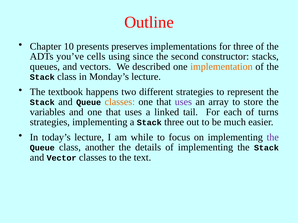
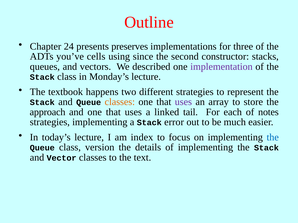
10: 10 -> 24
implementation colour: orange -> purple
variables: variables -> approach
turns: turns -> notes
Stack three: three -> error
while: while -> index
the at (273, 137) colour: purple -> blue
another: another -> version
